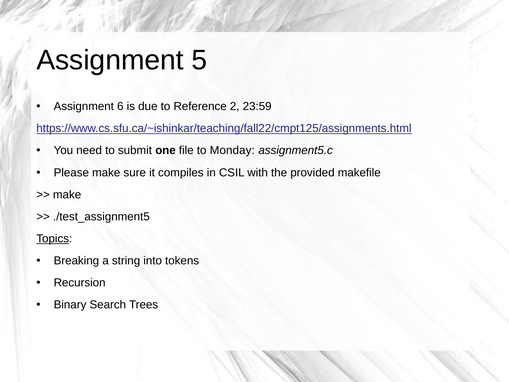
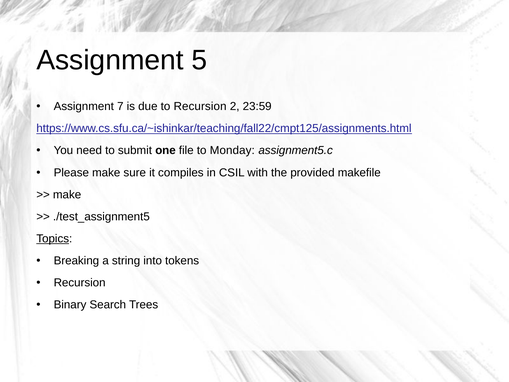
6: 6 -> 7
to Reference: Reference -> Recursion
